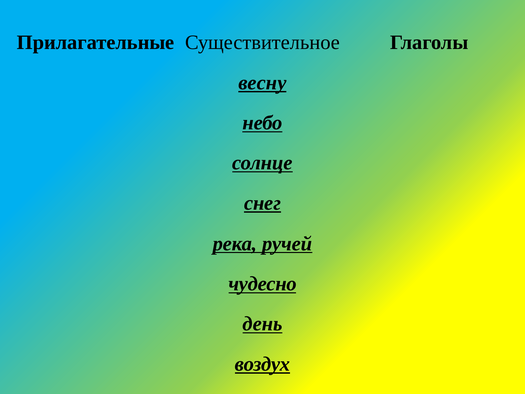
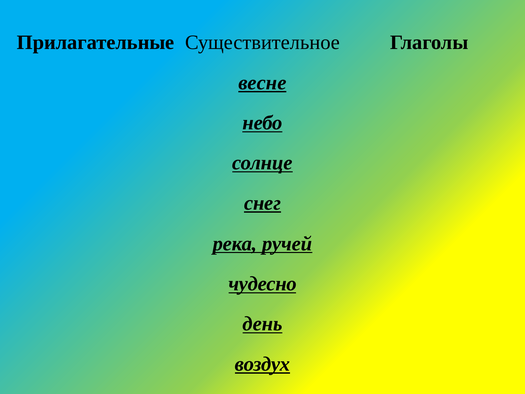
весну: весну -> весне
